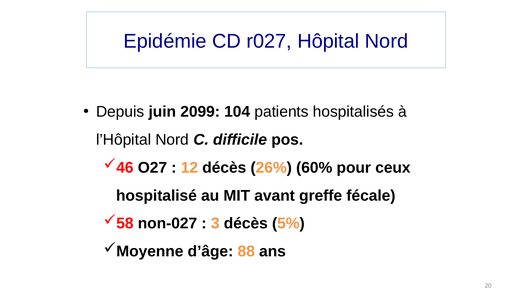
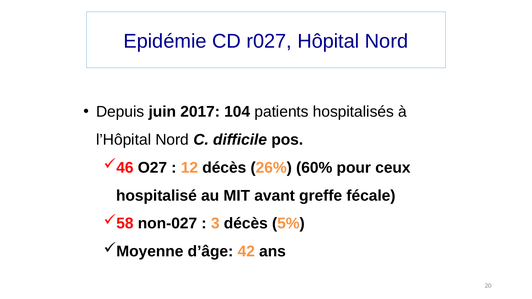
2099: 2099 -> 2017
88: 88 -> 42
